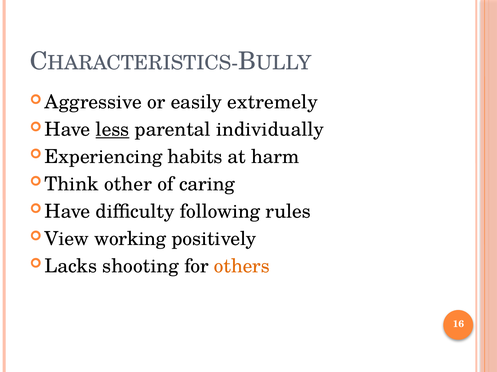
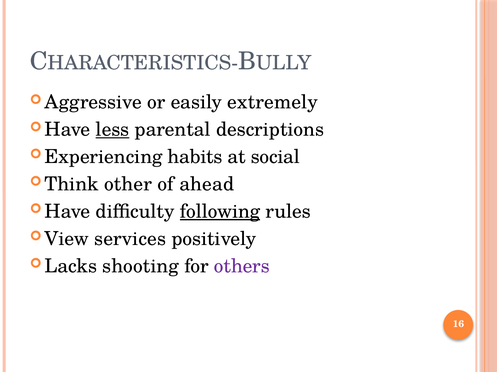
individually: individually -> descriptions
harm: harm -> social
caring: caring -> ahead
following underline: none -> present
working: working -> services
others colour: orange -> purple
